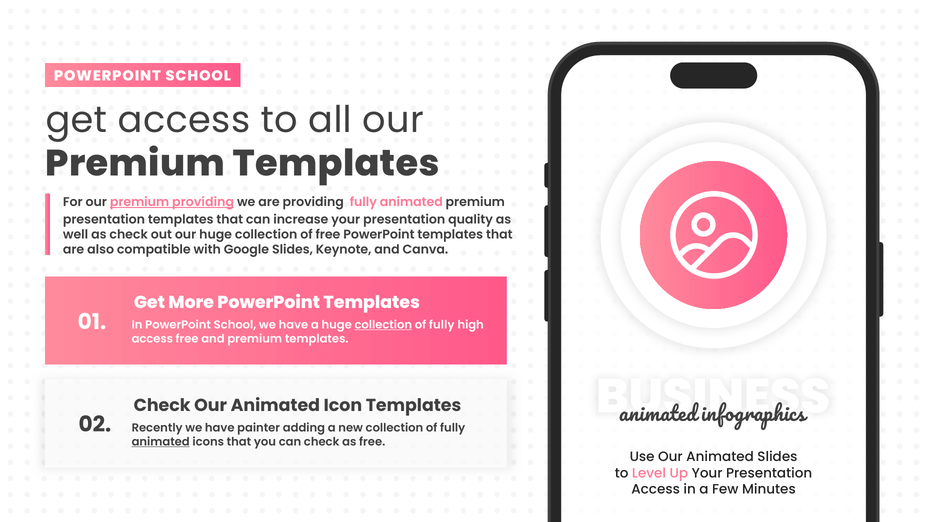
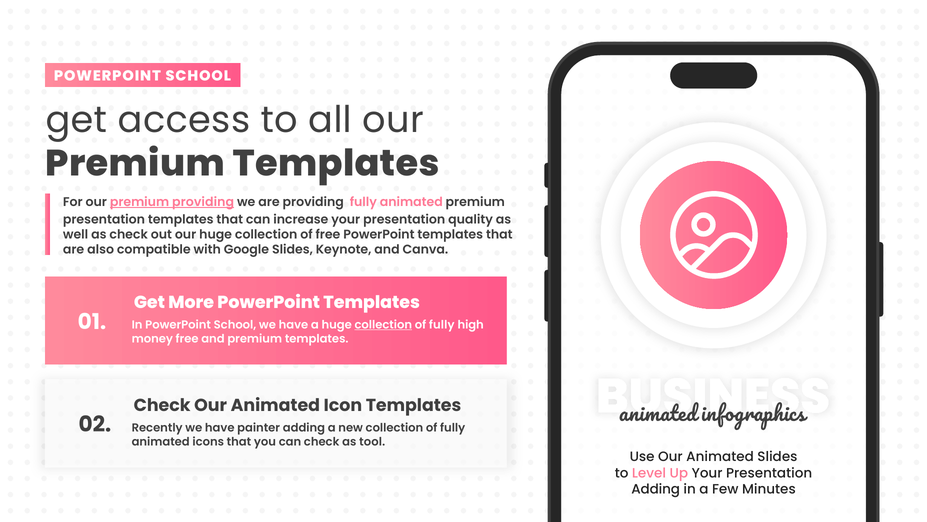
access at (152, 338): access -> money
animated at (161, 441) underline: present -> none
as free: free -> tool
Access at (656, 489): Access -> Adding
